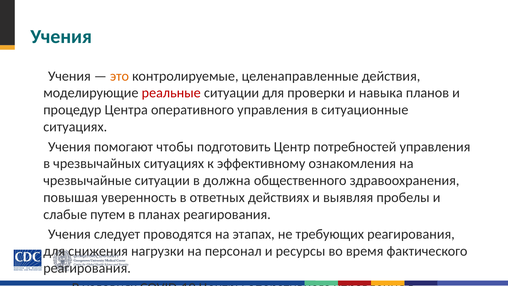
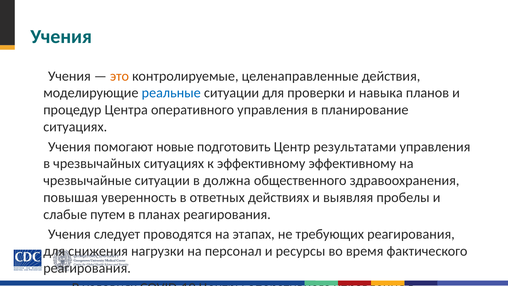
реальные colour: red -> blue
ситуационные: ситуационные -> планирование
помогают чтобы: чтобы -> новые
потребностей: потребностей -> результатами
эффективному ознакомления: ознакомления -> эффективному
